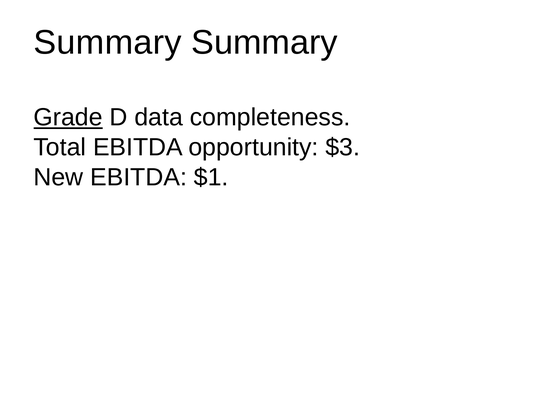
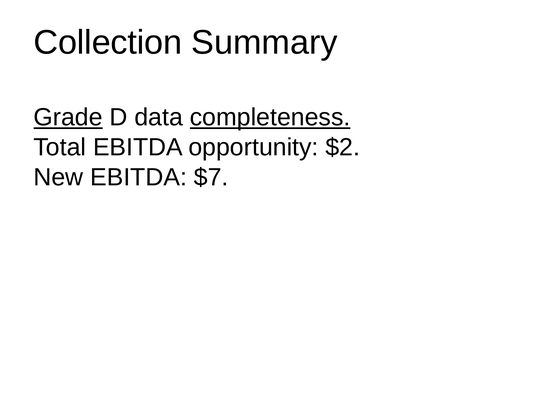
Summary at (108, 43): Summary -> Collection
completeness underline: none -> present
$3: $3 -> $2
$1: $1 -> $7
